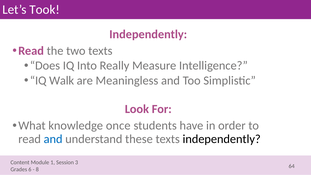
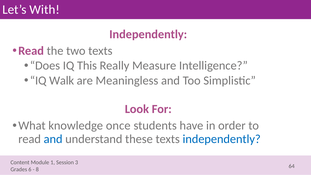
Took: Took -> With
Into: Into -> This
independently at (222, 139) colour: black -> blue
